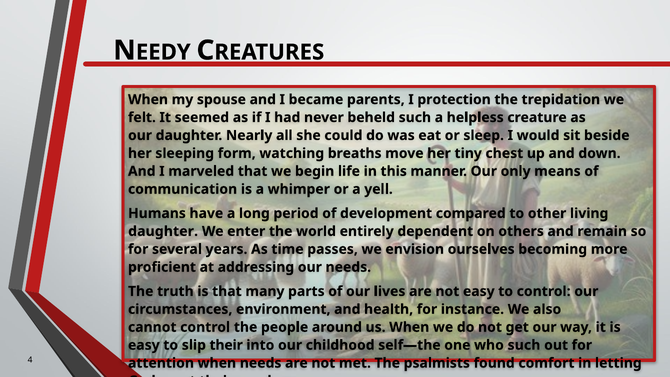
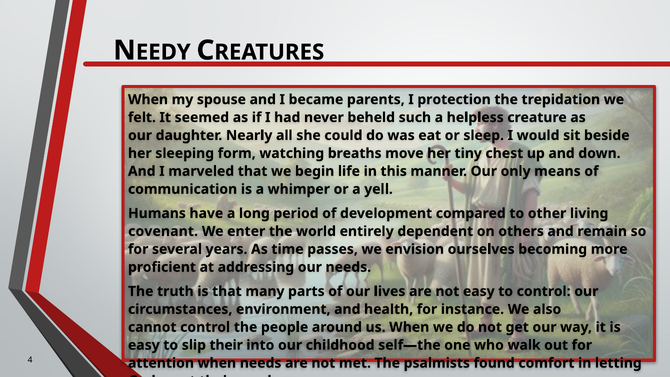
daughter at (163, 231): daughter -> covenant
who such: such -> walk
